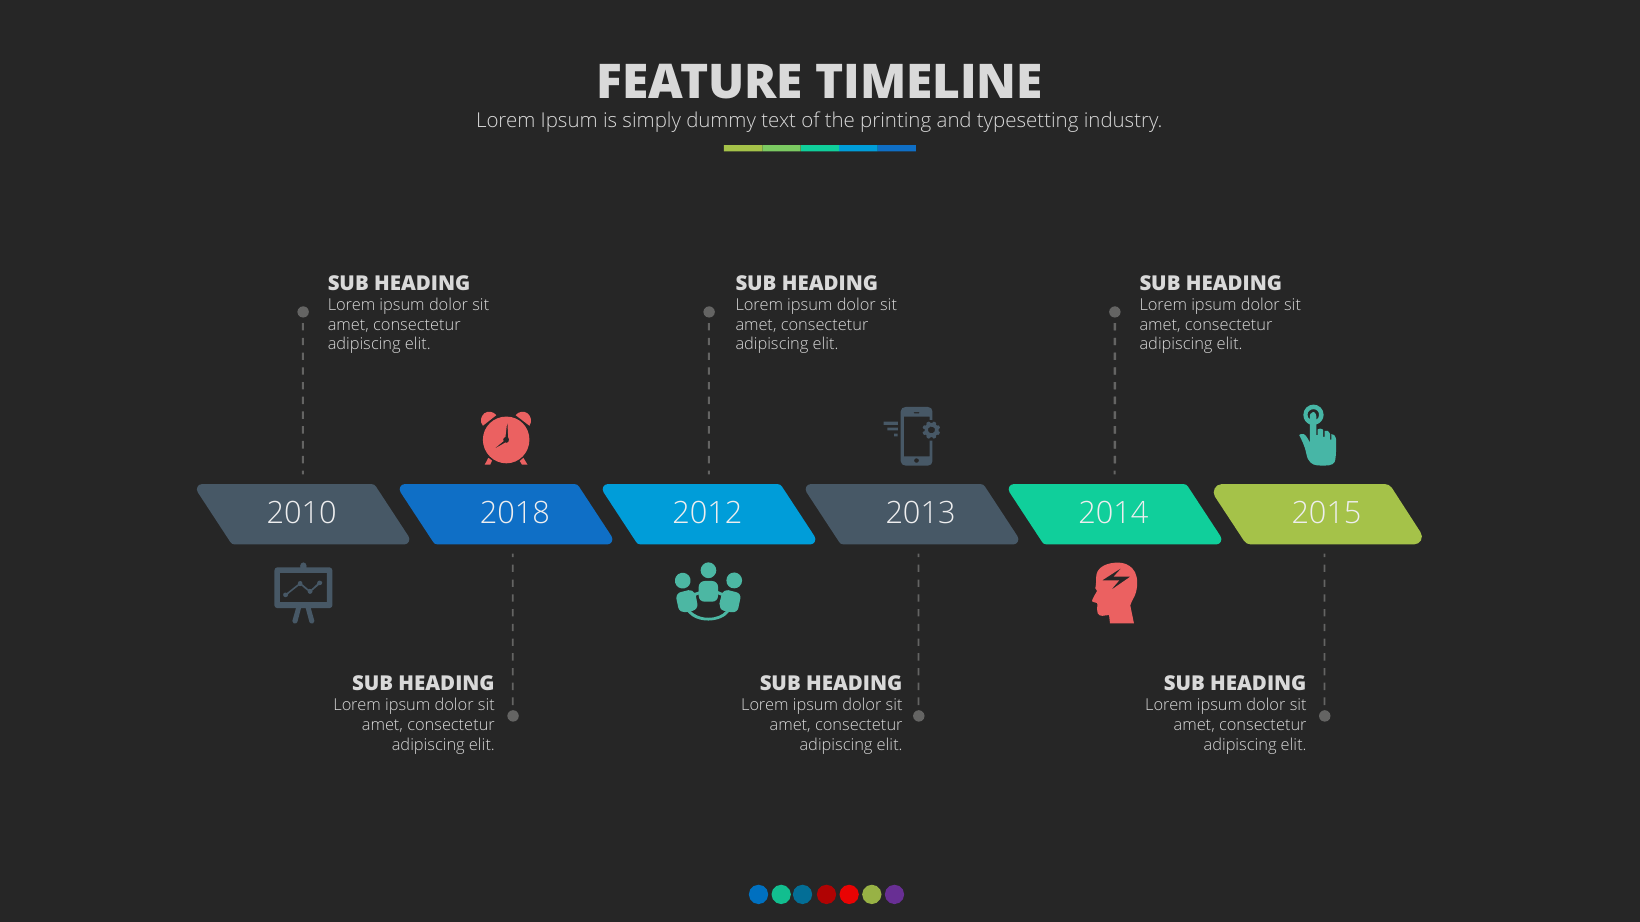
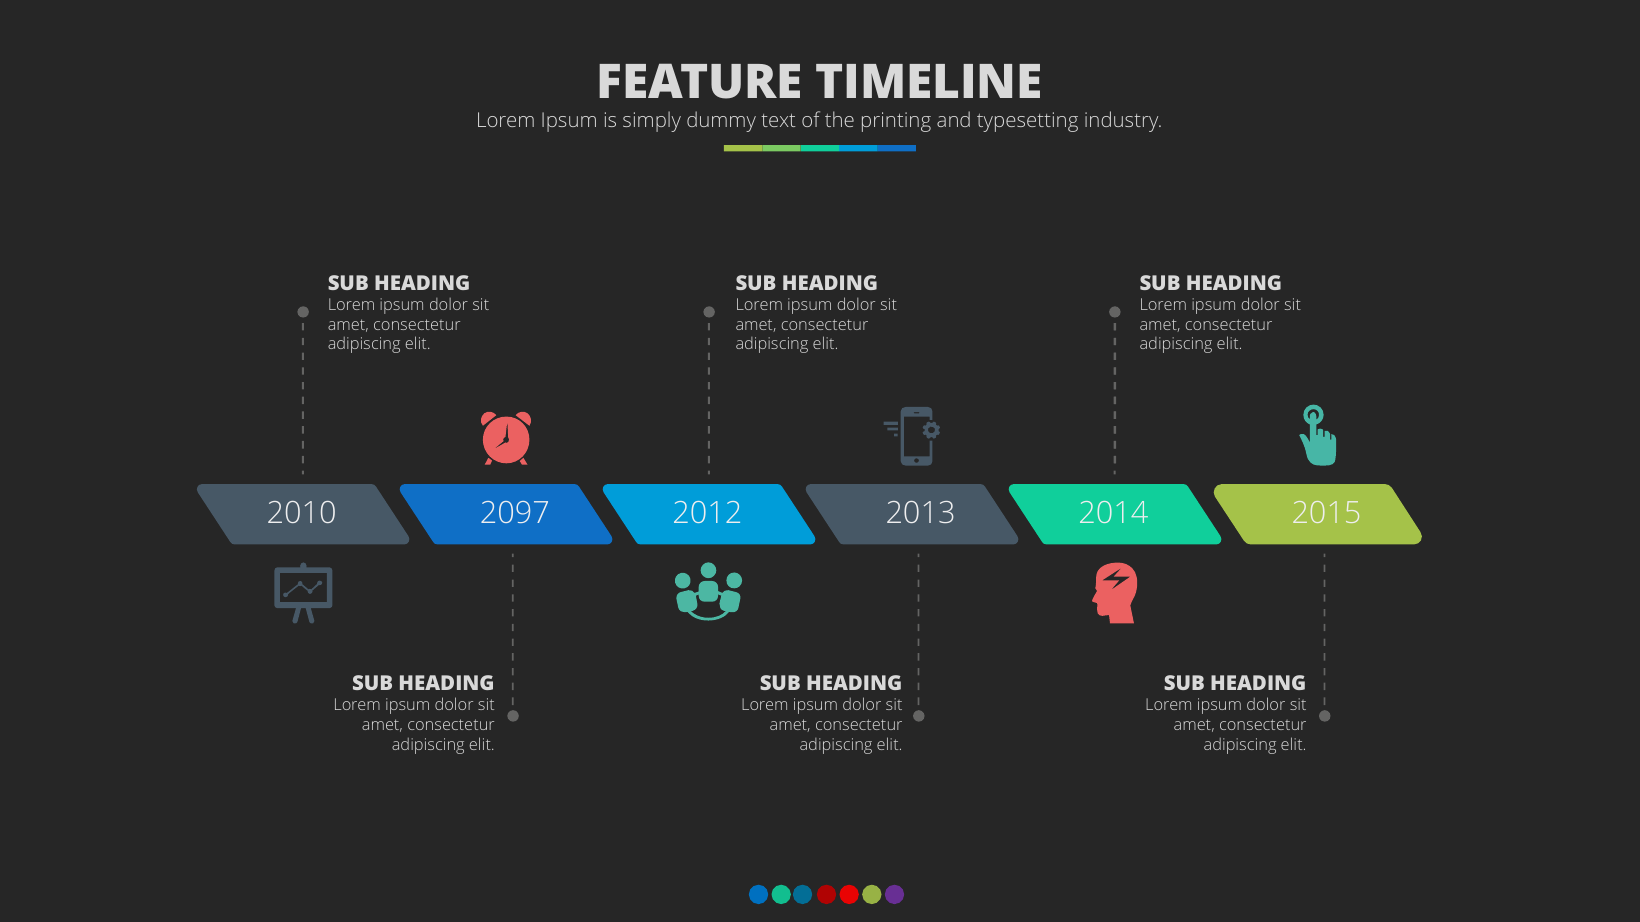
2018: 2018 -> 2097
